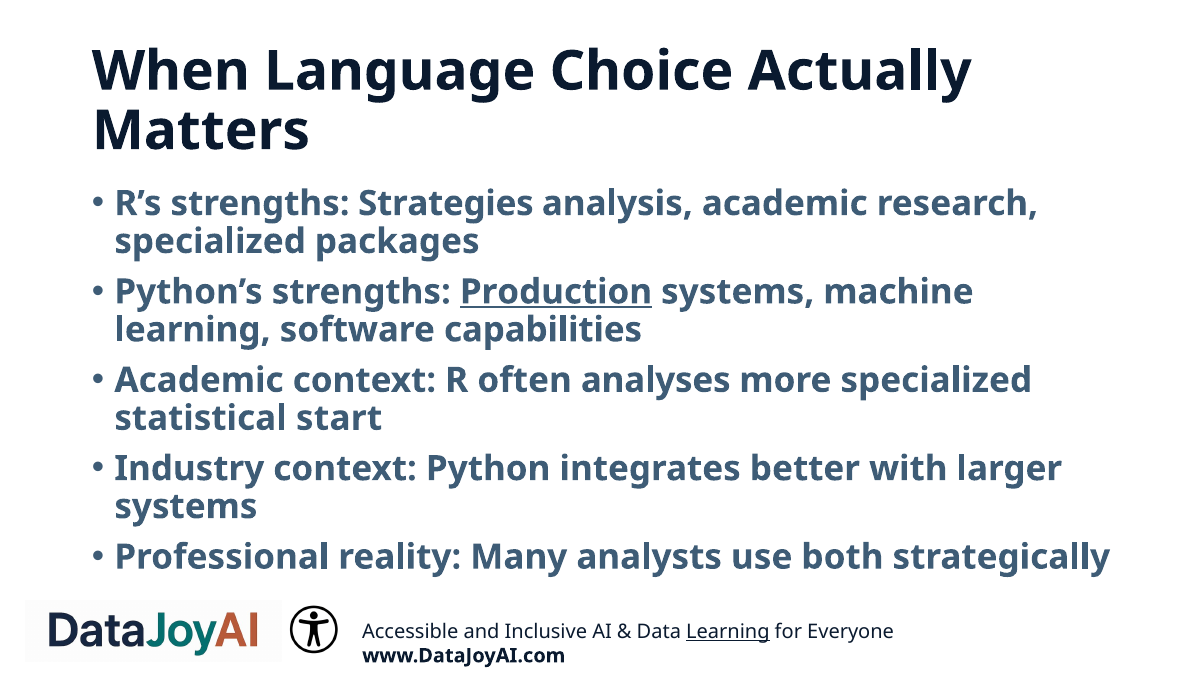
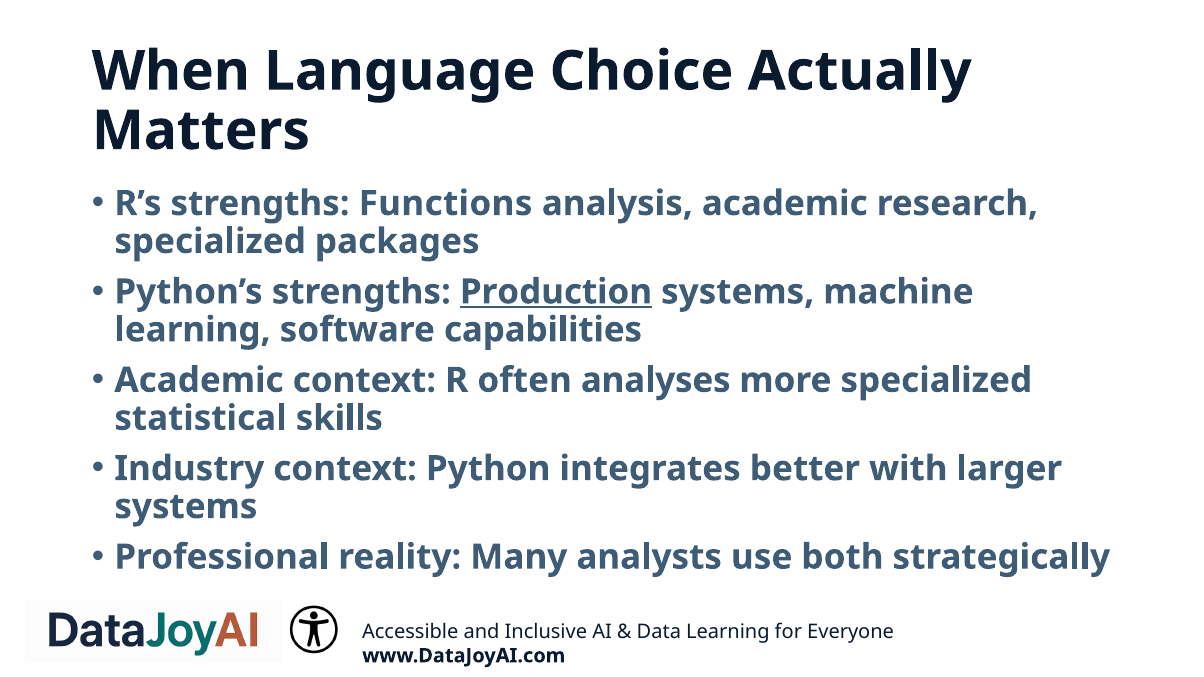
Strategies: Strategies -> Functions
start: start -> skills
Learning at (728, 632) underline: present -> none
